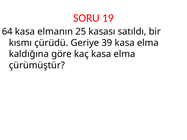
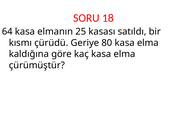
19: 19 -> 18
39: 39 -> 80
